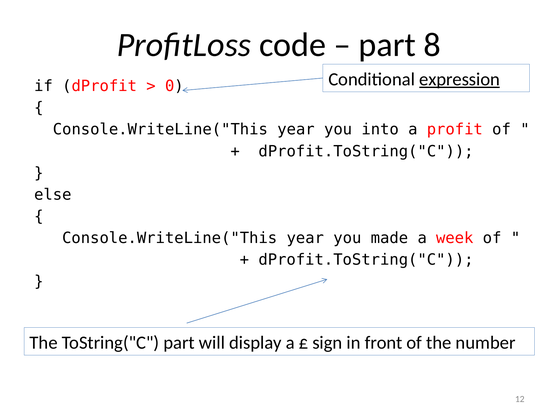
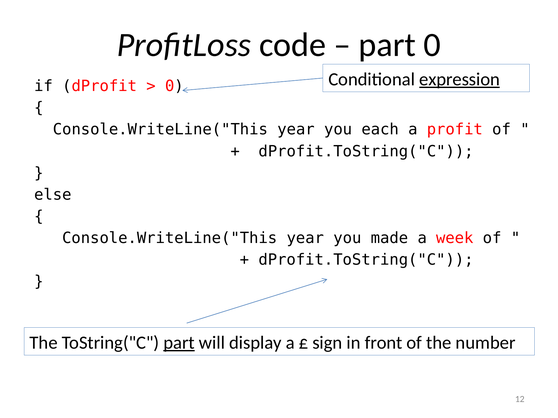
part 8: 8 -> 0
into: into -> each
part at (179, 343) underline: none -> present
